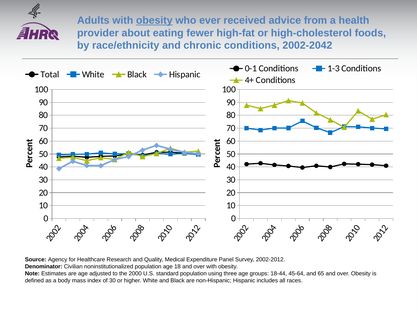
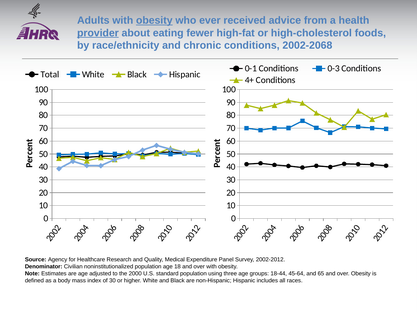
provider underline: none -> present
2002-2042: 2002-2042 -> 2002-2068
1-3: 1-3 -> 0-3
